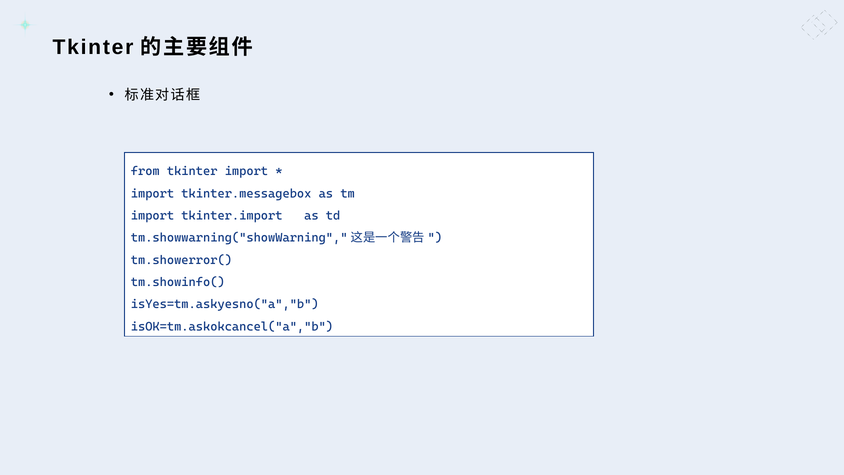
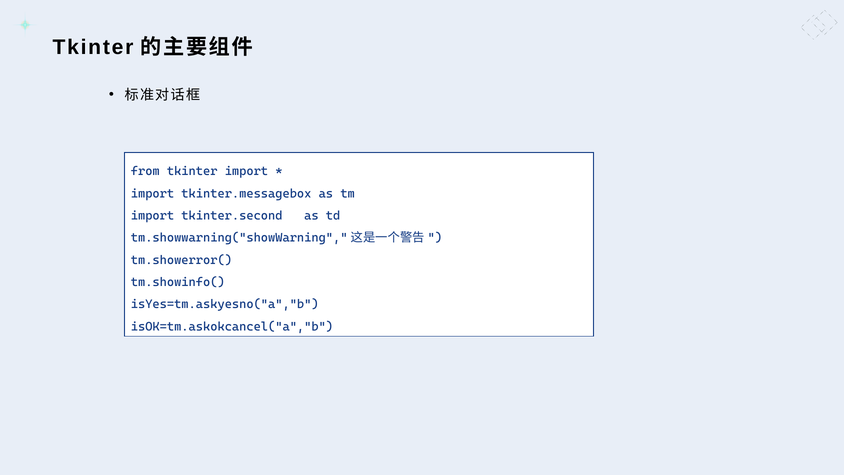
tkinter.import: tkinter.import -> tkinter.second
